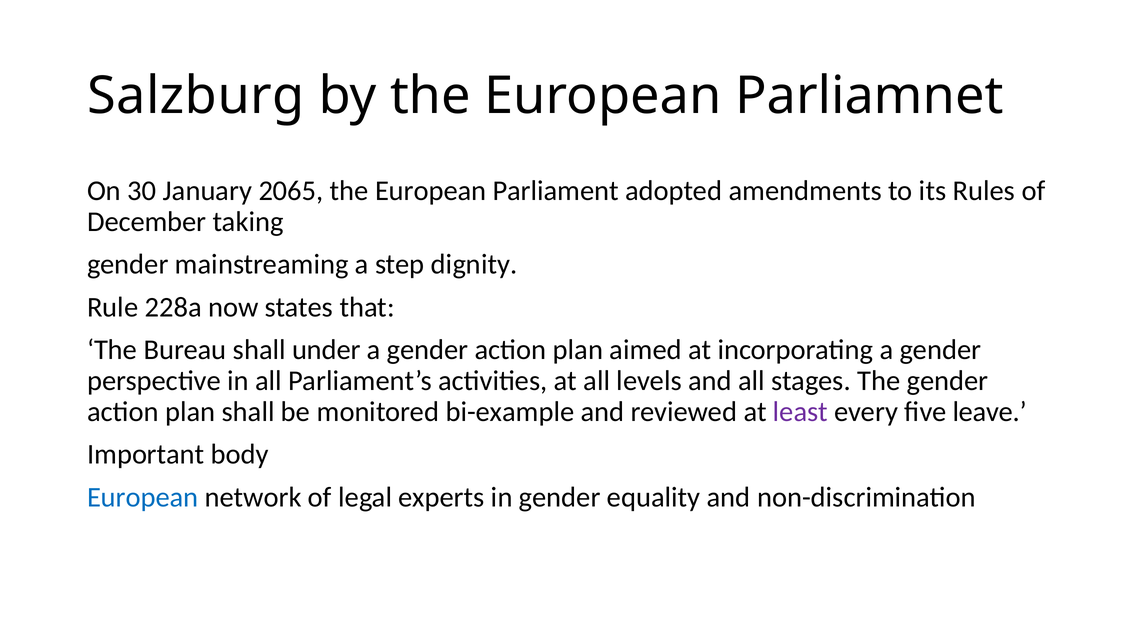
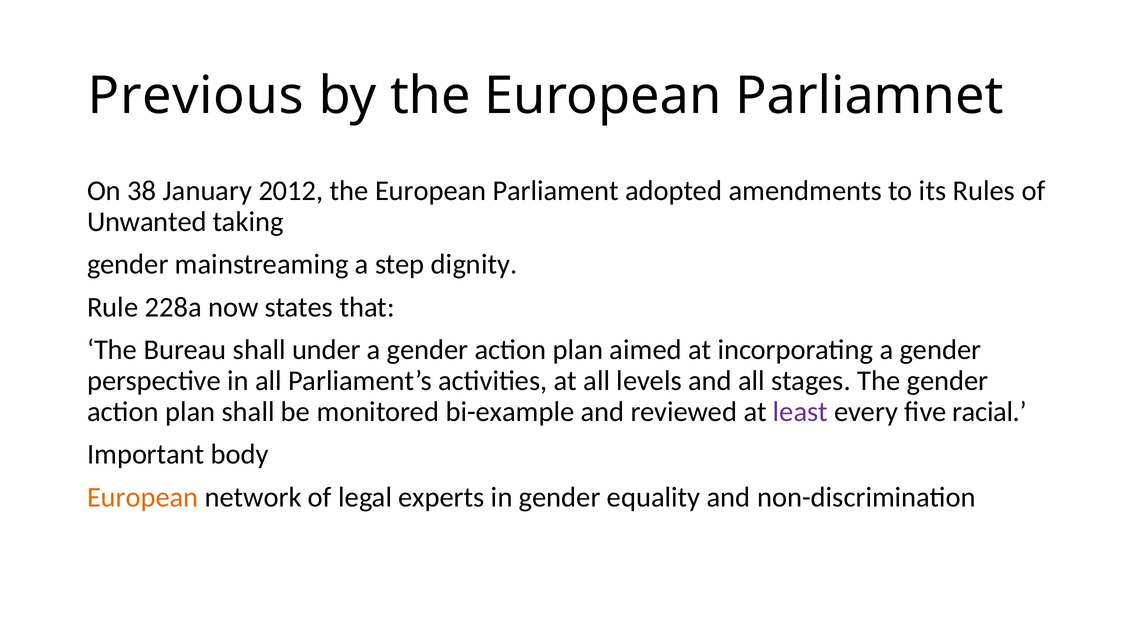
Salzburg: Salzburg -> Previous
30: 30 -> 38
2065: 2065 -> 2012
December: December -> Unwanted
leave: leave -> racial
European at (143, 497) colour: blue -> orange
